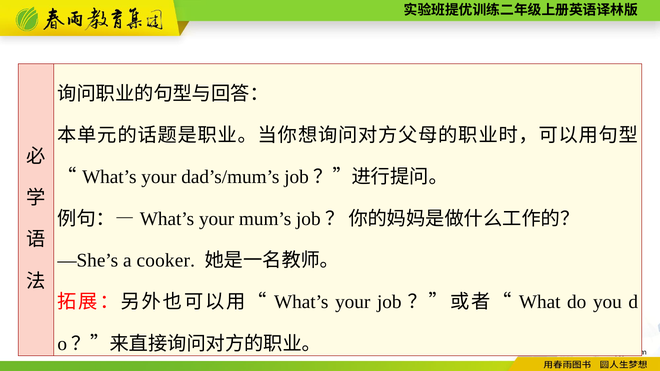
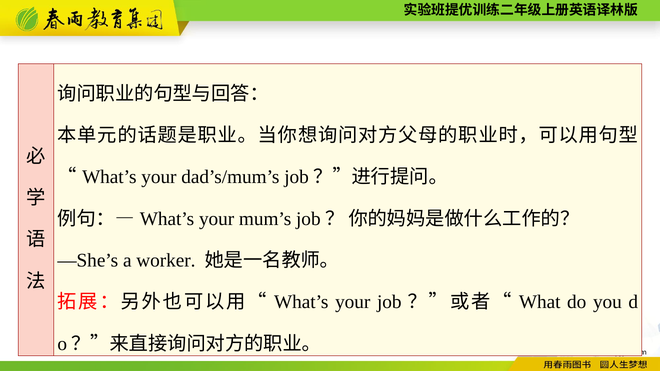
cooker: cooker -> worker
